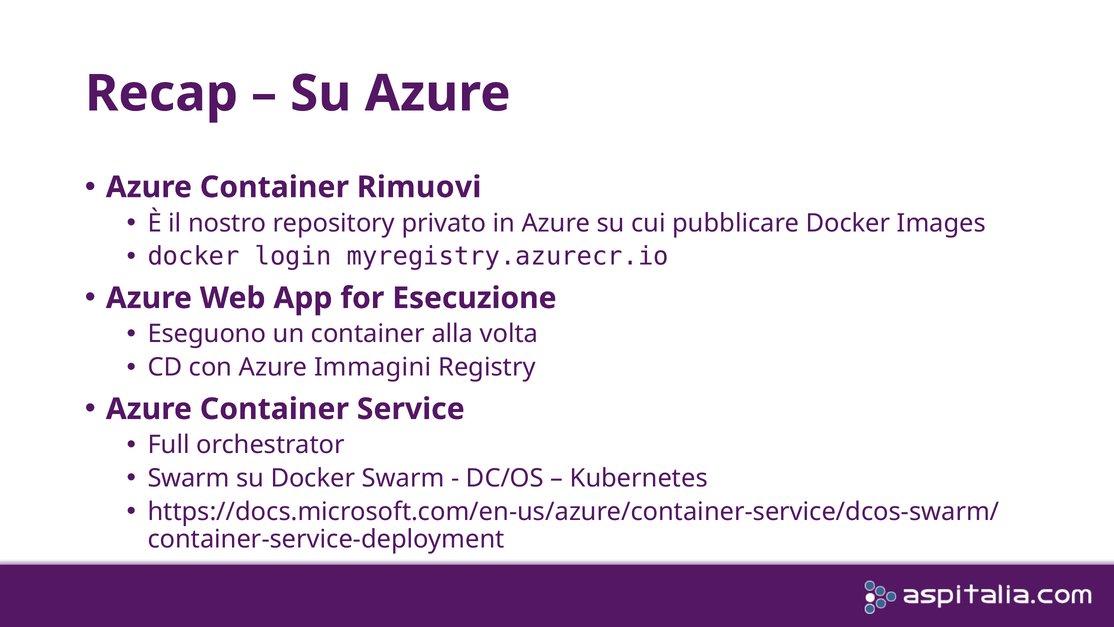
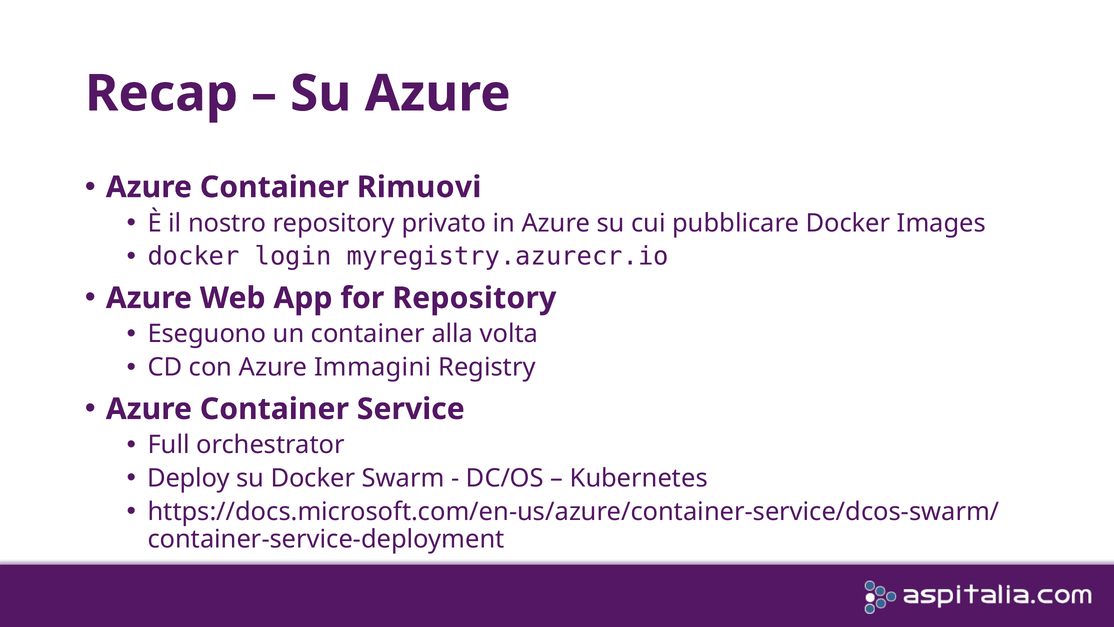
for Esecuzione: Esecuzione -> Repository
Swarm at (189, 478): Swarm -> Deploy
